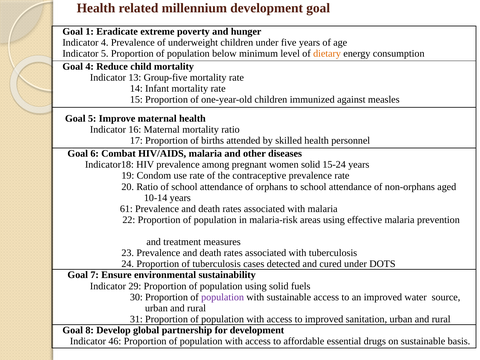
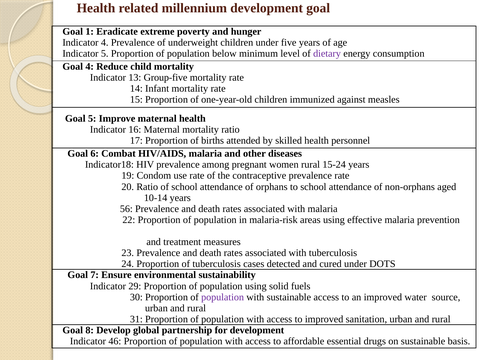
dietary colour: orange -> purple
women solid: solid -> rural
61: 61 -> 56
